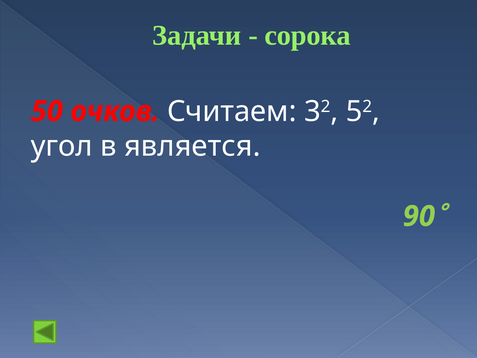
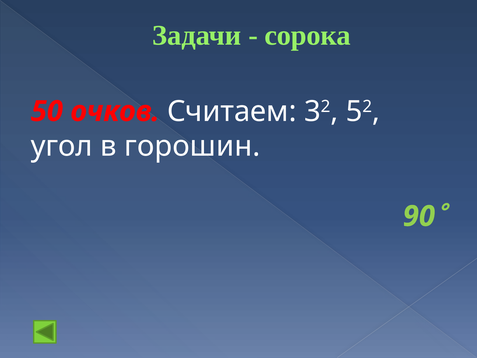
является: является -> горошин
